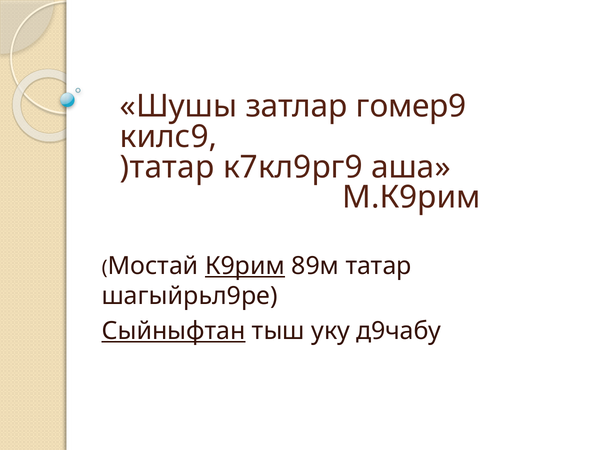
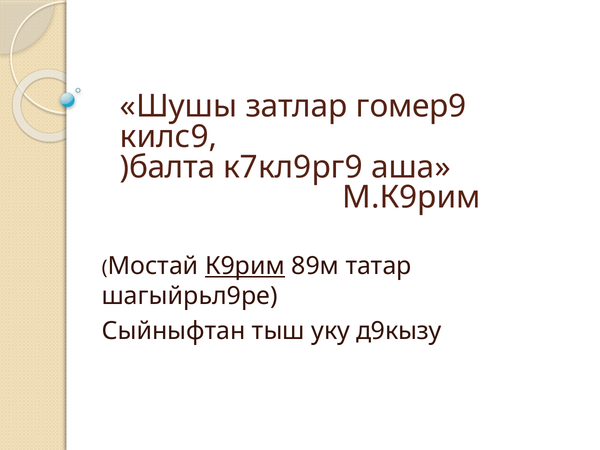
)татар: )татар -> )балта
Сыйныфтан underline: present -> none
д9чабу: д9чабу -> д9кызу
